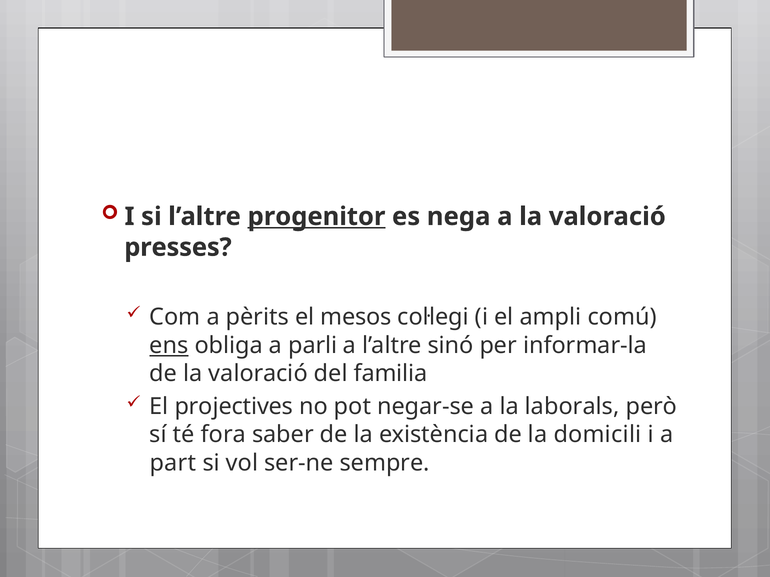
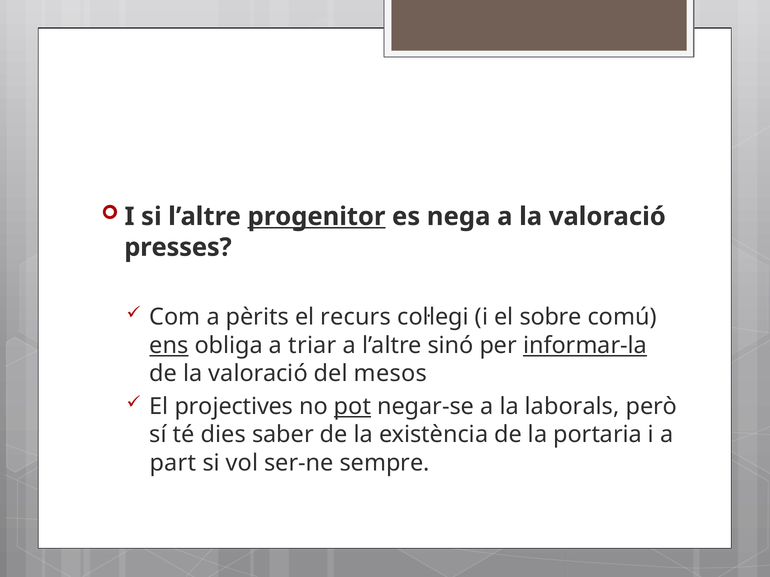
mesos: mesos -> recurs
ampli: ampli -> sobre
parli: parli -> triar
informar-la underline: none -> present
familia: familia -> mesos
pot underline: none -> present
fora: fora -> dies
domicili: domicili -> portaria
